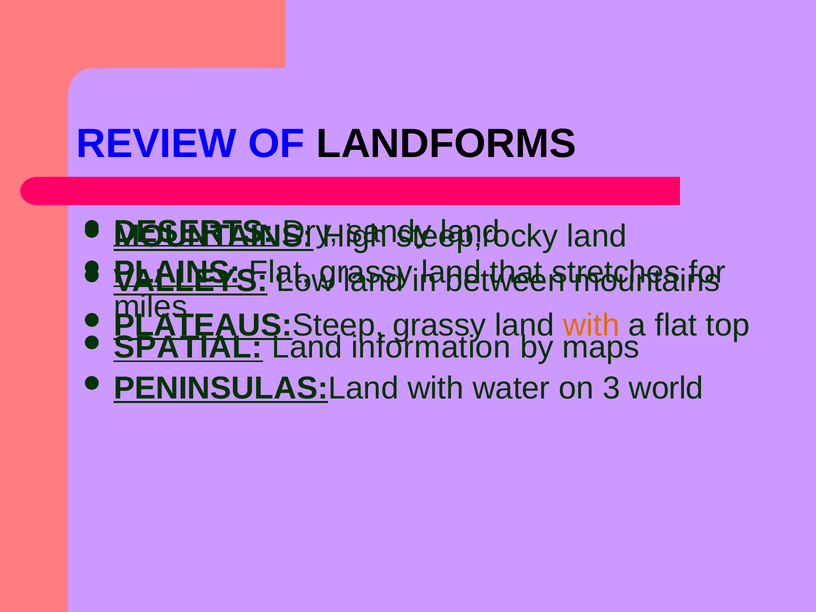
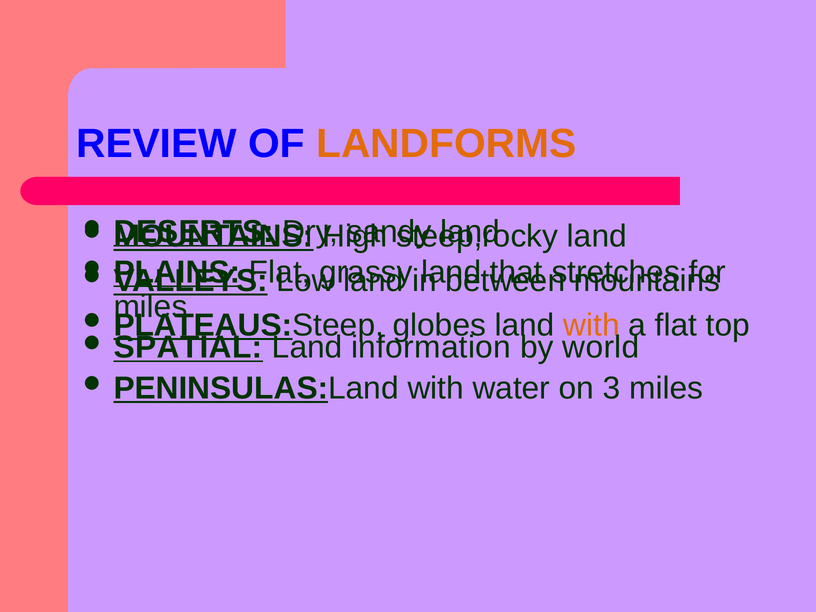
LANDFORMS colour: black -> orange
grassy at (439, 325): grassy -> globes
maps: maps -> world
3 world: world -> miles
